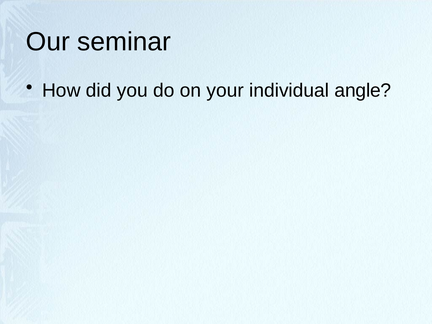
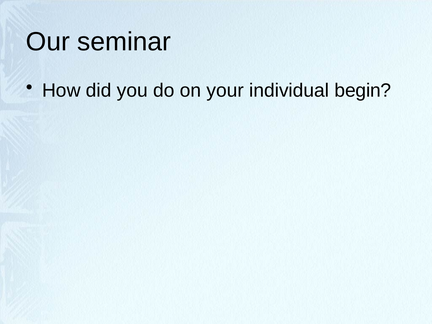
angle: angle -> begin
